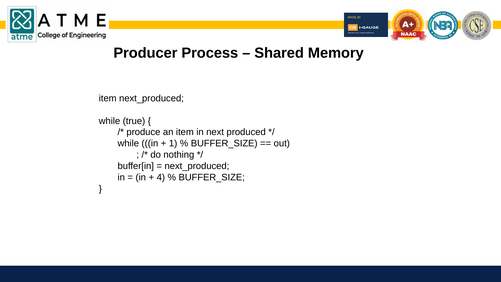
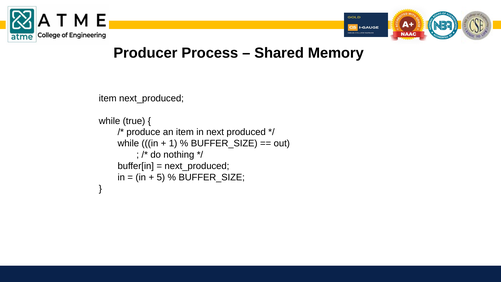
4: 4 -> 5
